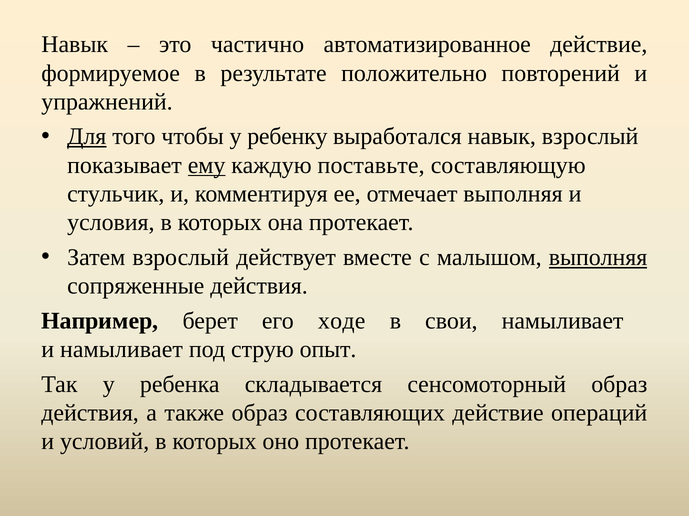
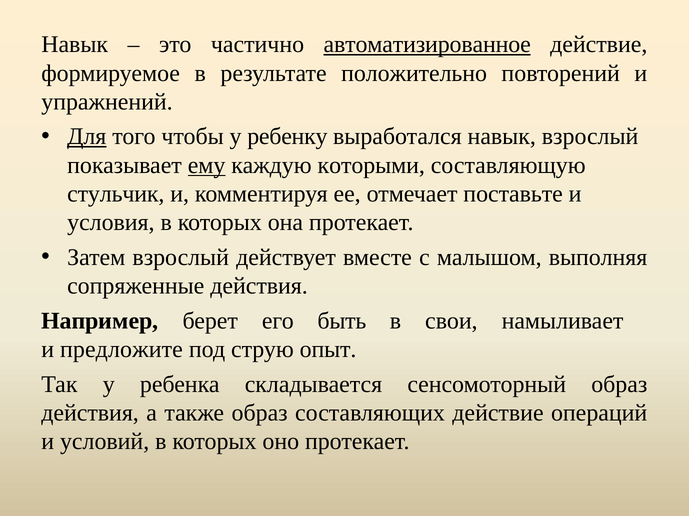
автоматизированное underline: none -> present
поставьте: поставьте -> которыми
отмечает выполняя: выполняя -> поставьте
выполняя at (598, 258) underline: present -> none
ходе: ходе -> быть
и намыливает: намыливает -> предложите
